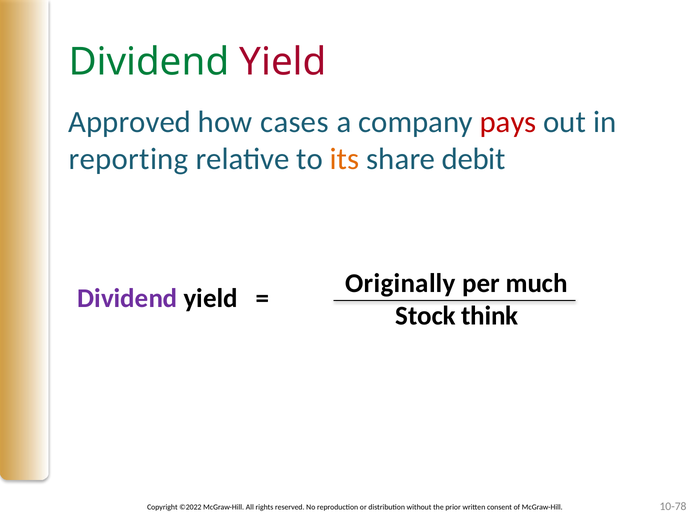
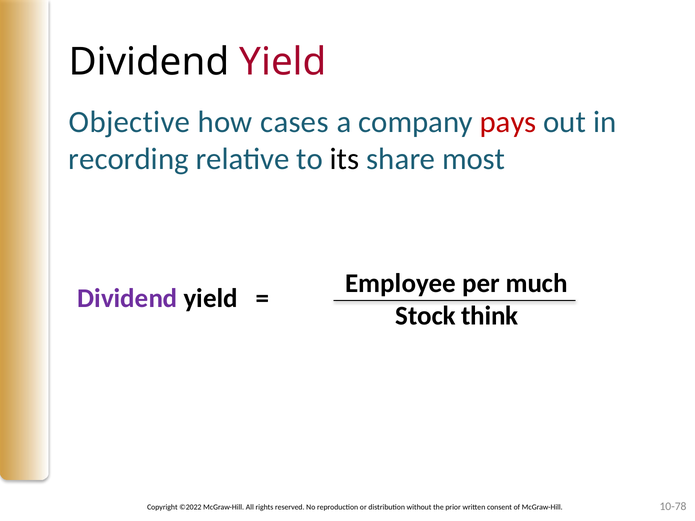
Dividend at (149, 62) colour: green -> black
Approved: Approved -> Objective
reporting: reporting -> recording
its colour: orange -> black
debit: debit -> most
Originally: Originally -> Employee
